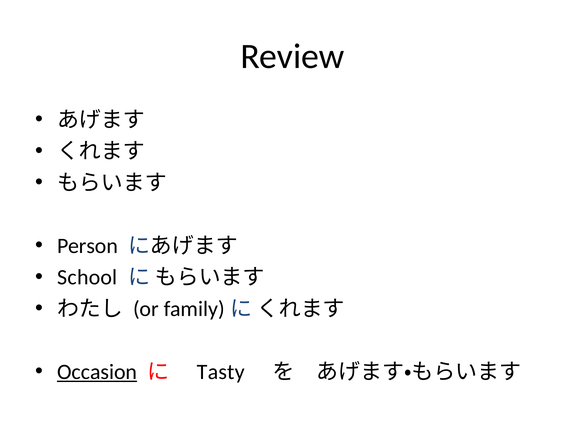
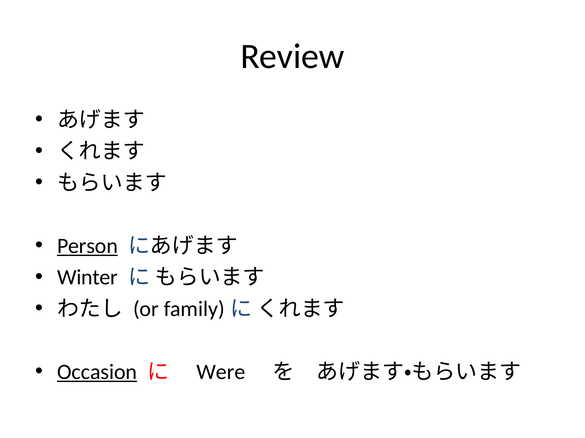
Person underline: none -> present
School: School -> Winter
Tasty: Tasty -> Were
